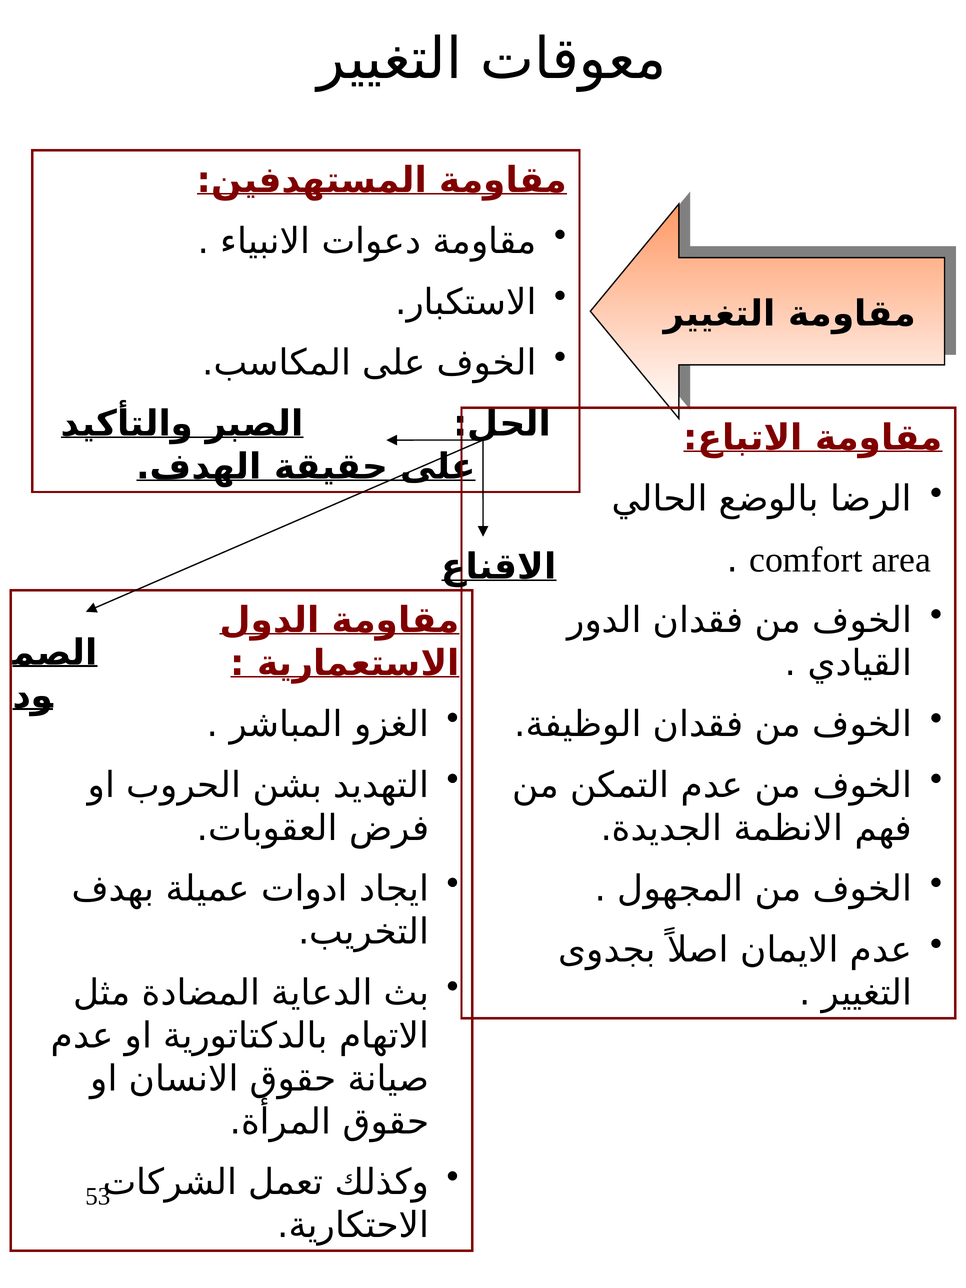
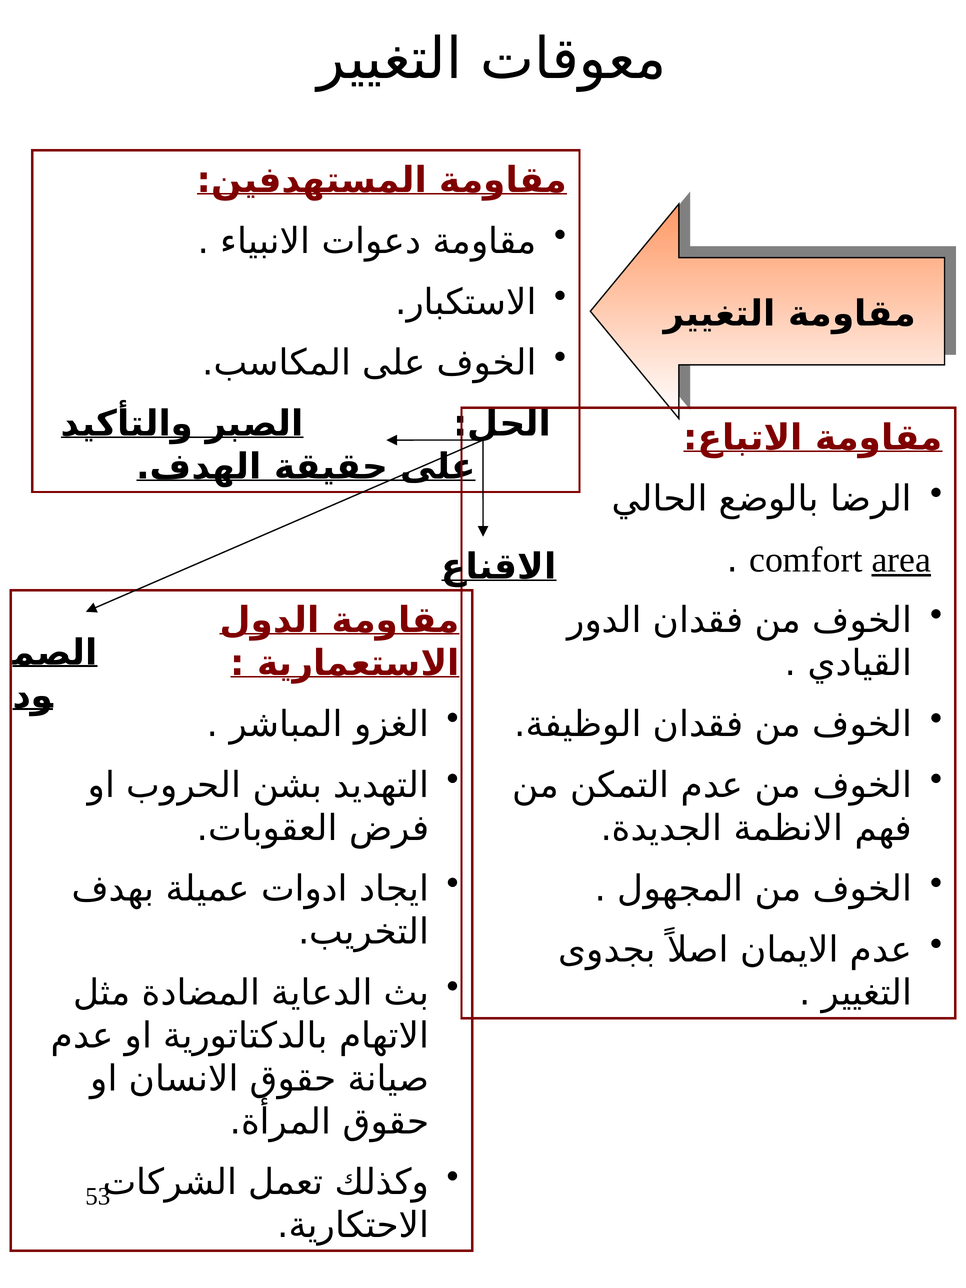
area underline: none -> present
